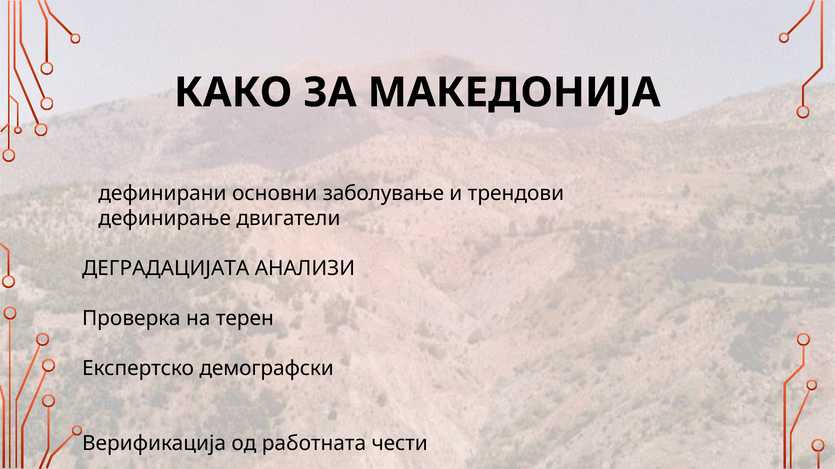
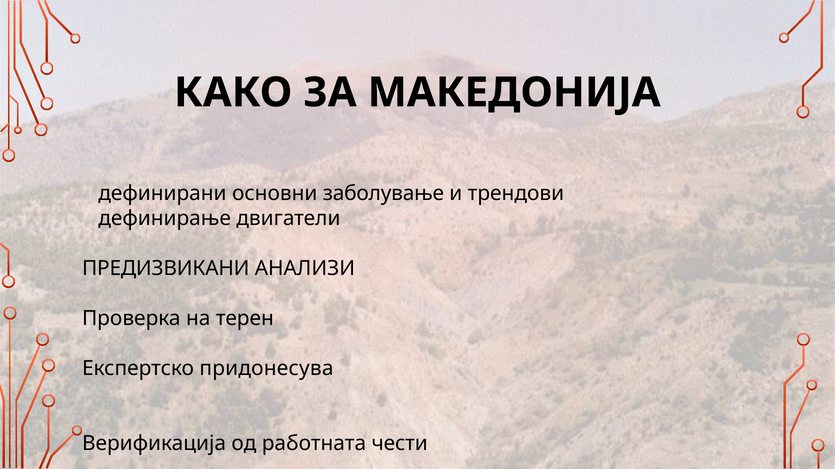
ДЕГРАДАЦИЈАТА: ДЕГРАДАЦИЈАТА -> ПРЕДИЗВИКАНИ
демографски: демографски -> придонесува
